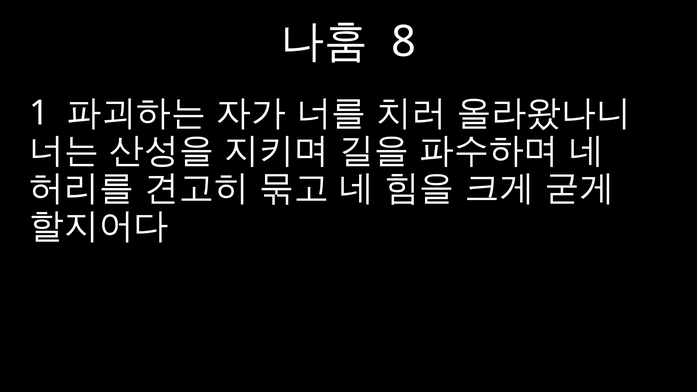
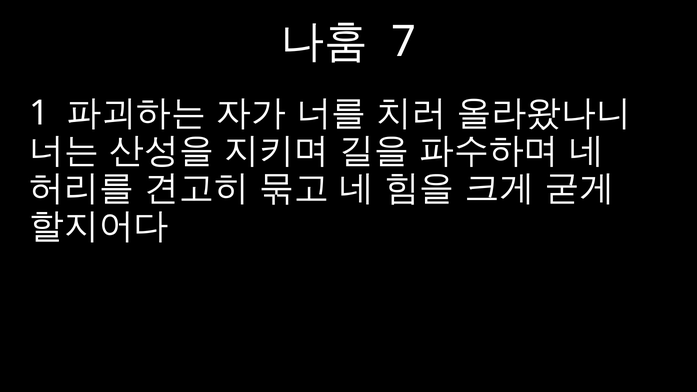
8: 8 -> 7
